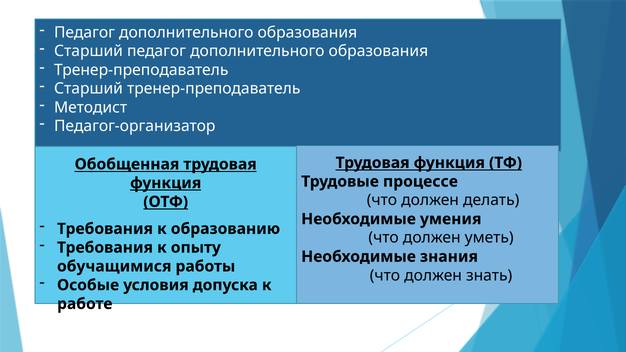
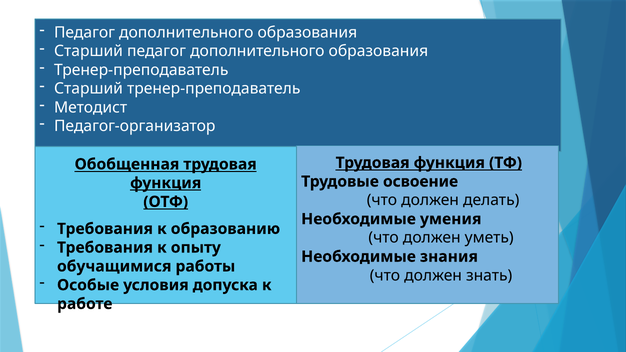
процессе: процессе -> освоение
